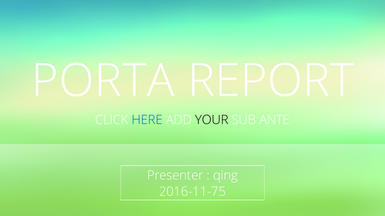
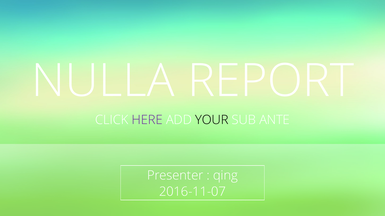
PORTA: PORTA -> NULLA
HERE colour: blue -> purple
2016-11-75: 2016-11-75 -> 2016-11-07
